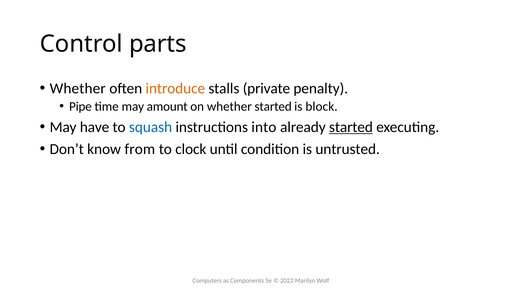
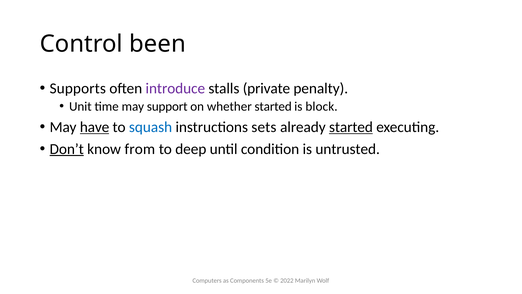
parts: parts -> been
Whether at (78, 88): Whether -> Supports
introduce colour: orange -> purple
Pipe: Pipe -> Unit
amount: amount -> support
have underline: none -> present
into: into -> sets
Don’t underline: none -> present
clock: clock -> deep
